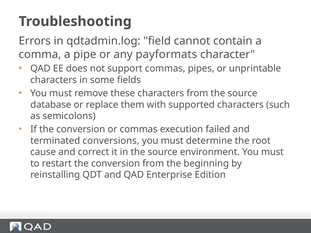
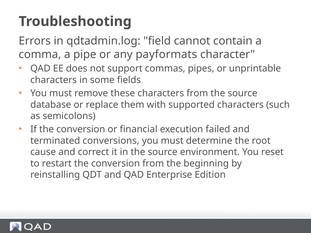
or commas: commas -> financial
environment You must: must -> reset
